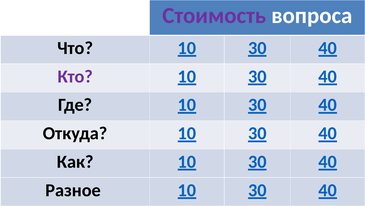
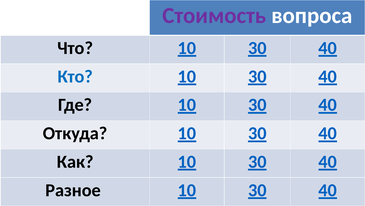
Кто colour: purple -> blue
